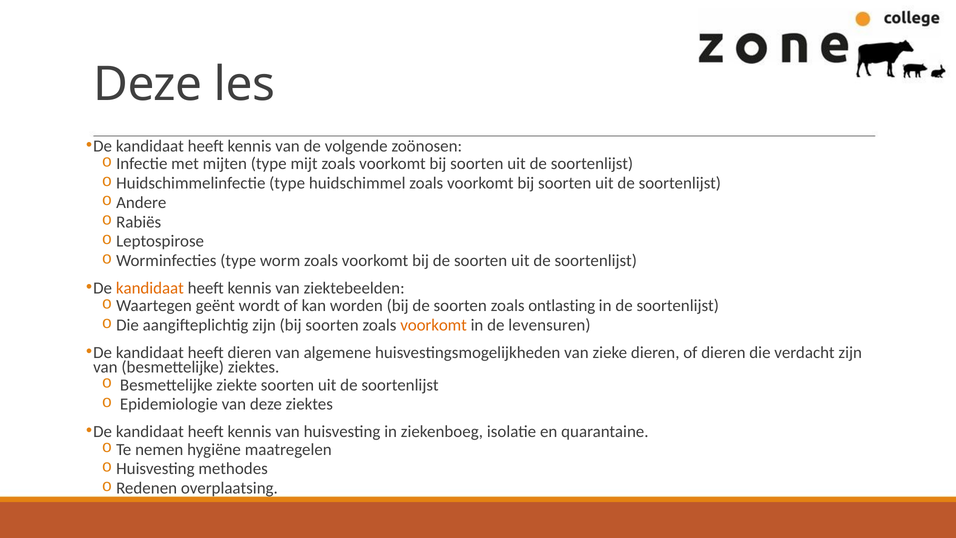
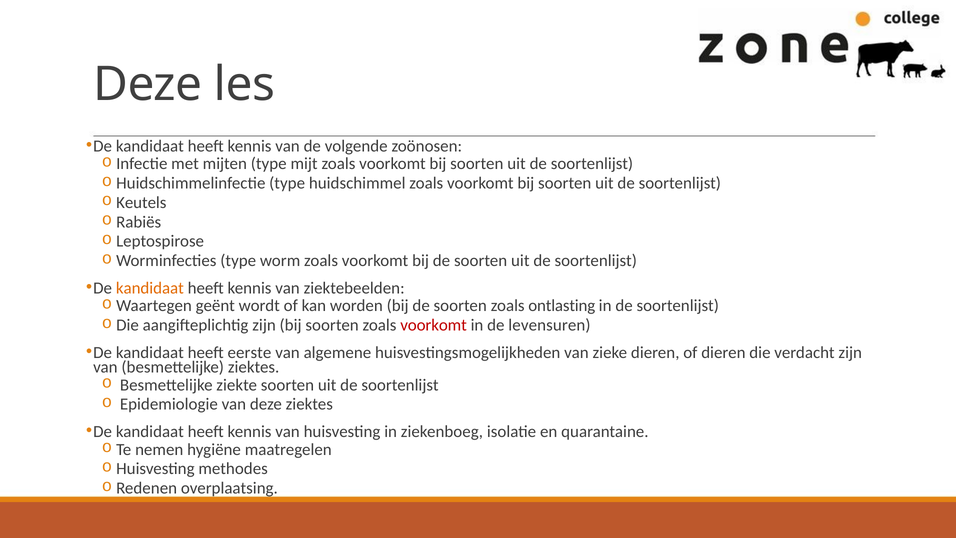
Andere: Andere -> Keutels
voorkomt at (434, 325) colour: orange -> red
heeft dieren: dieren -> eerste
